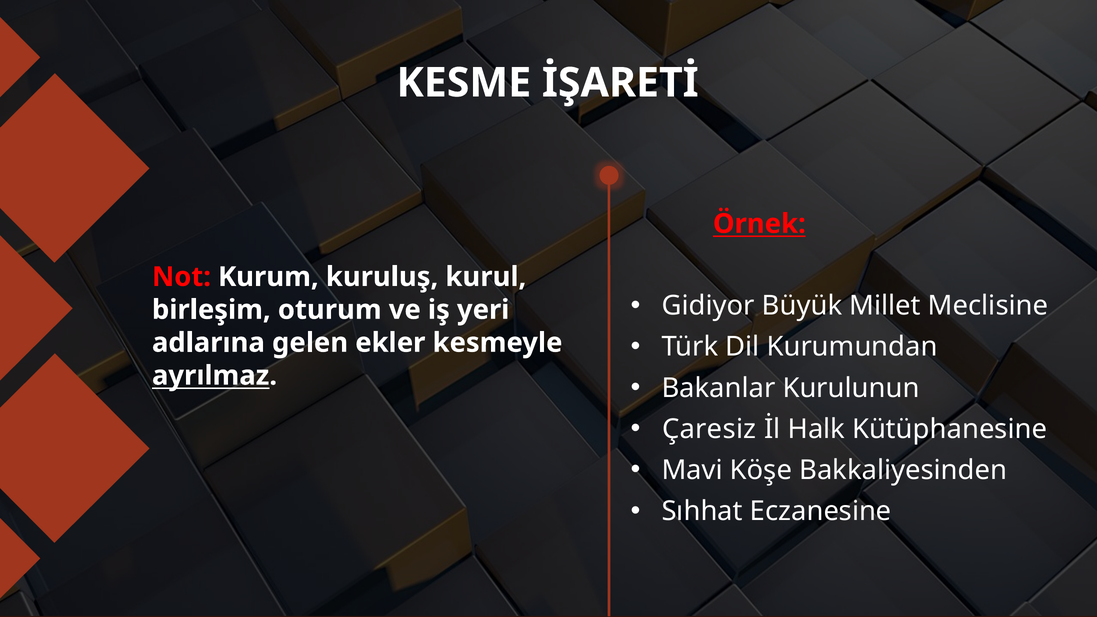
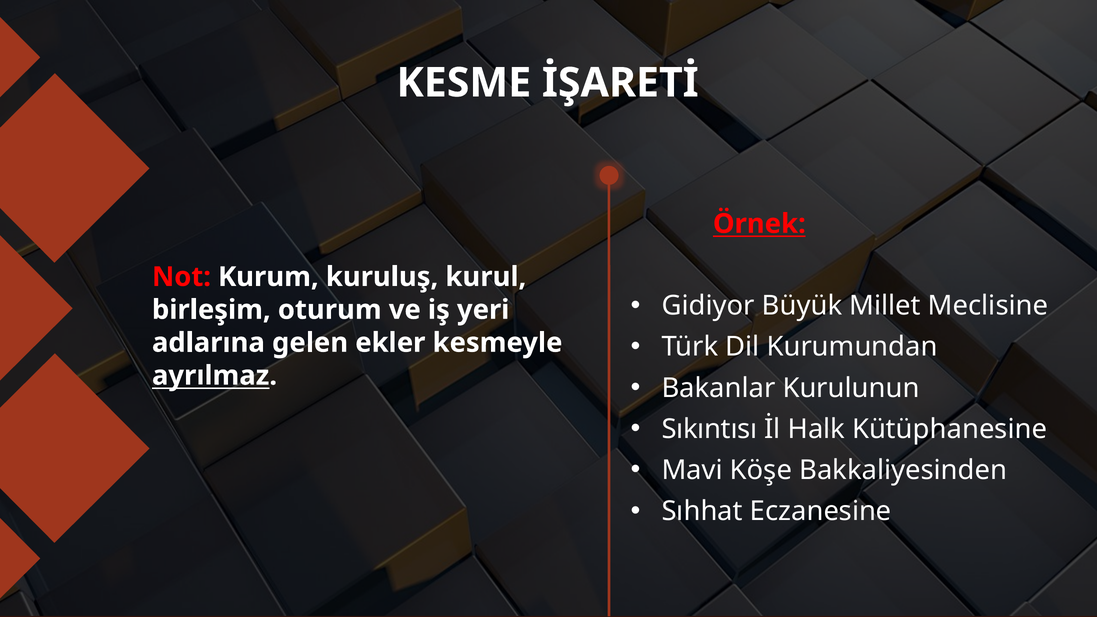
Çaresiz: Çaresiz -> Sıkıntısı
